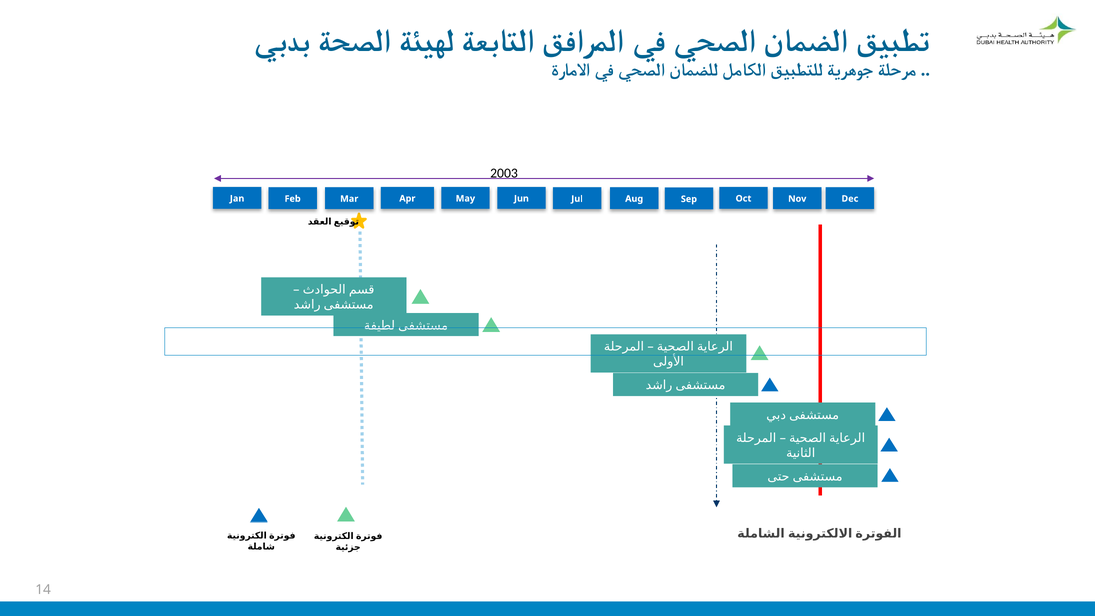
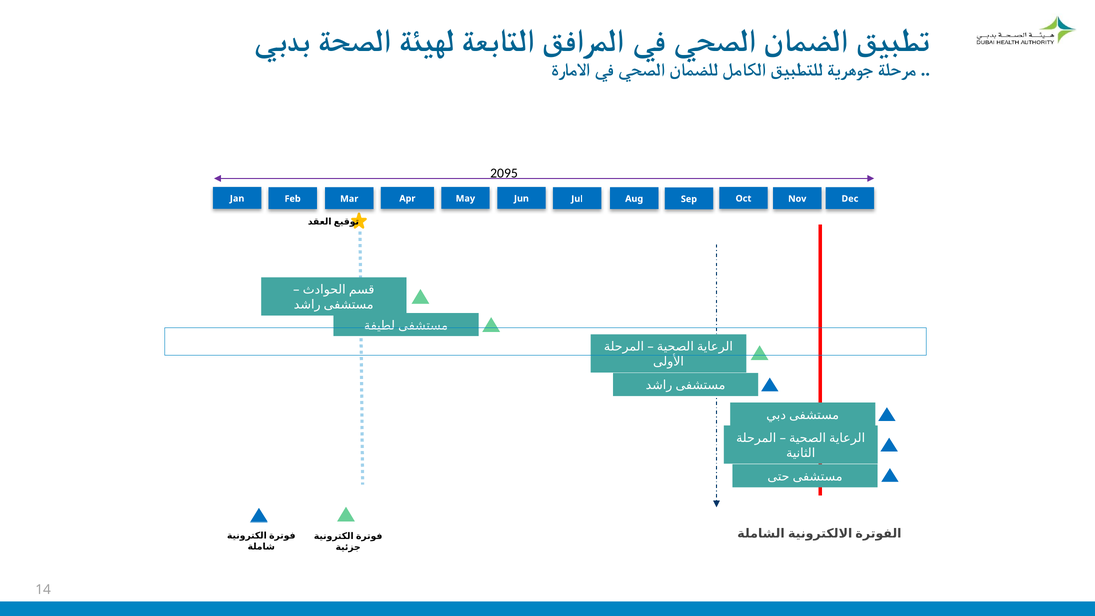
2003: 2003 -> 2095
